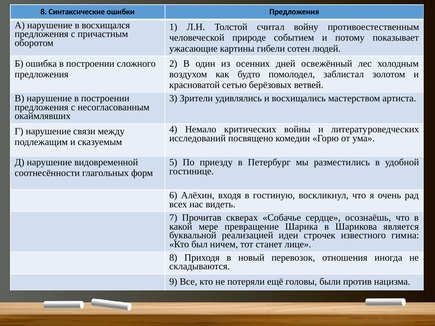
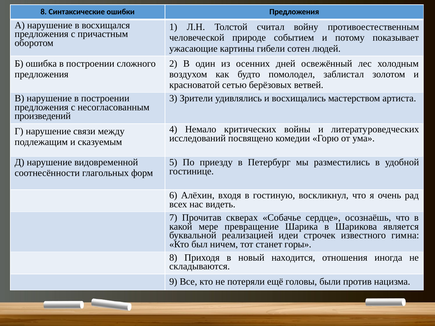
окаймлявших: окаймлявших -> произведений
лице: лице -> горы
перевозок: перевозок -> находится
